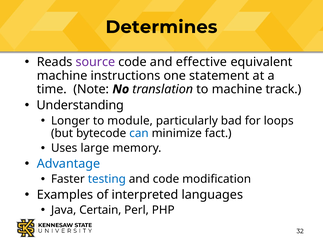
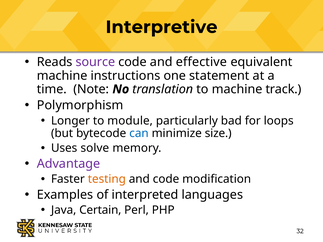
Determines: Determines -> Interpretive
Understanding: Understanding -> Polymorphism
fact: fact -> size
large: large -> solve
Advantage colour: blue -> purple
testing colour: blue -> orange
